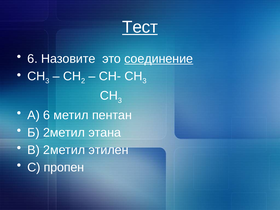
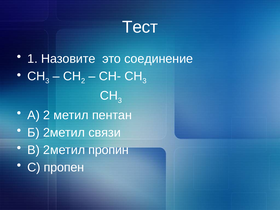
Тест underline: present -> none
6 at (32, 59): 6 -> 1
соединение underline: present -> none
А 6: 6 -> 2
этана: этана -> связи
этилен: этилен -> пропин
